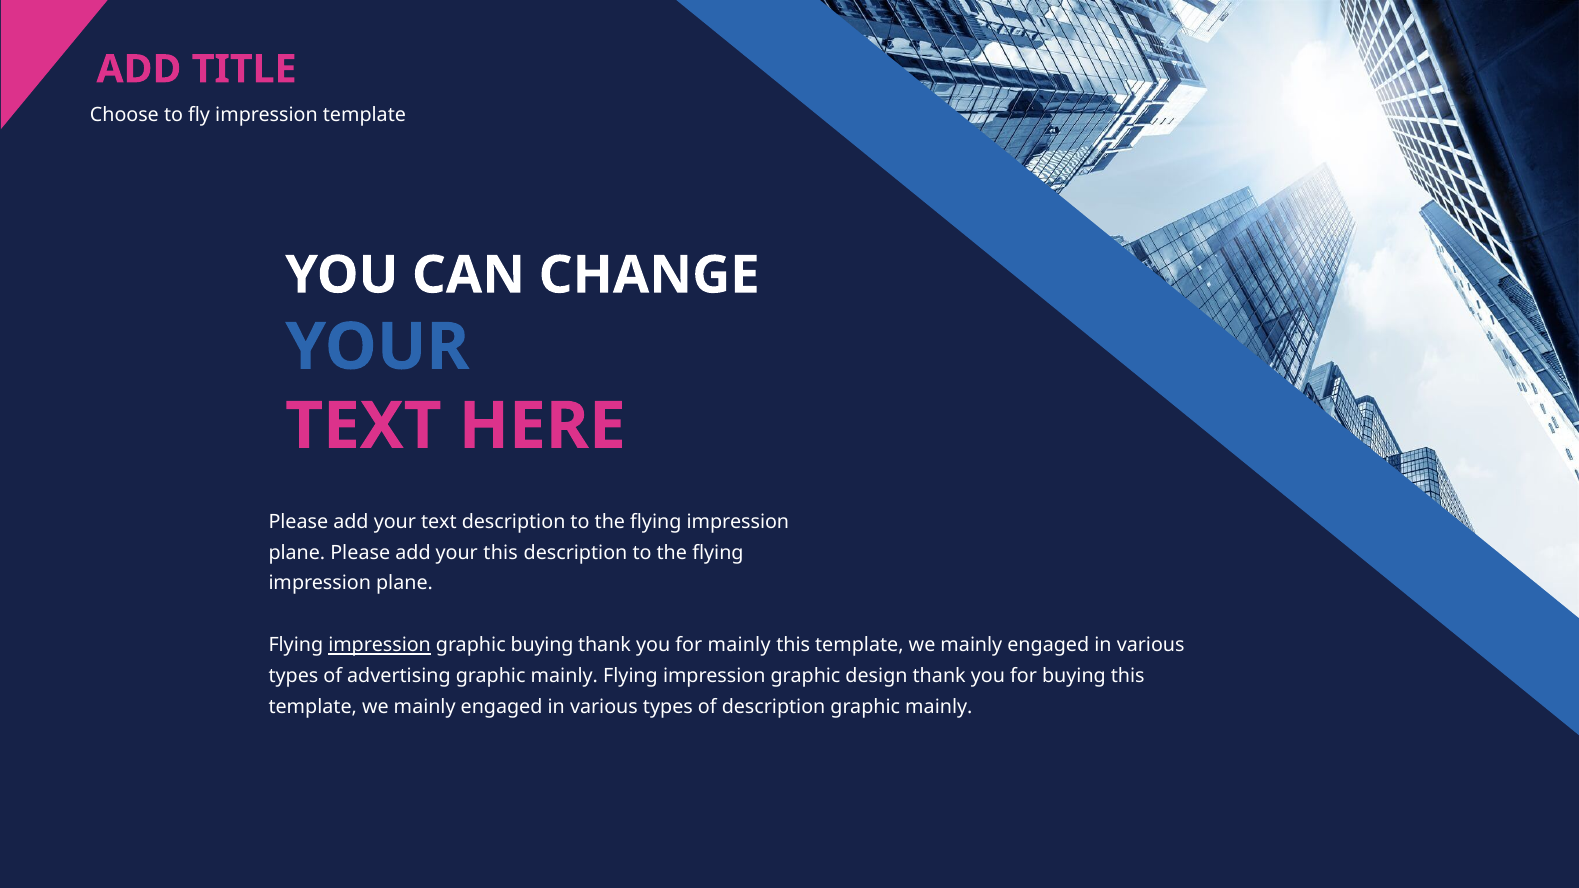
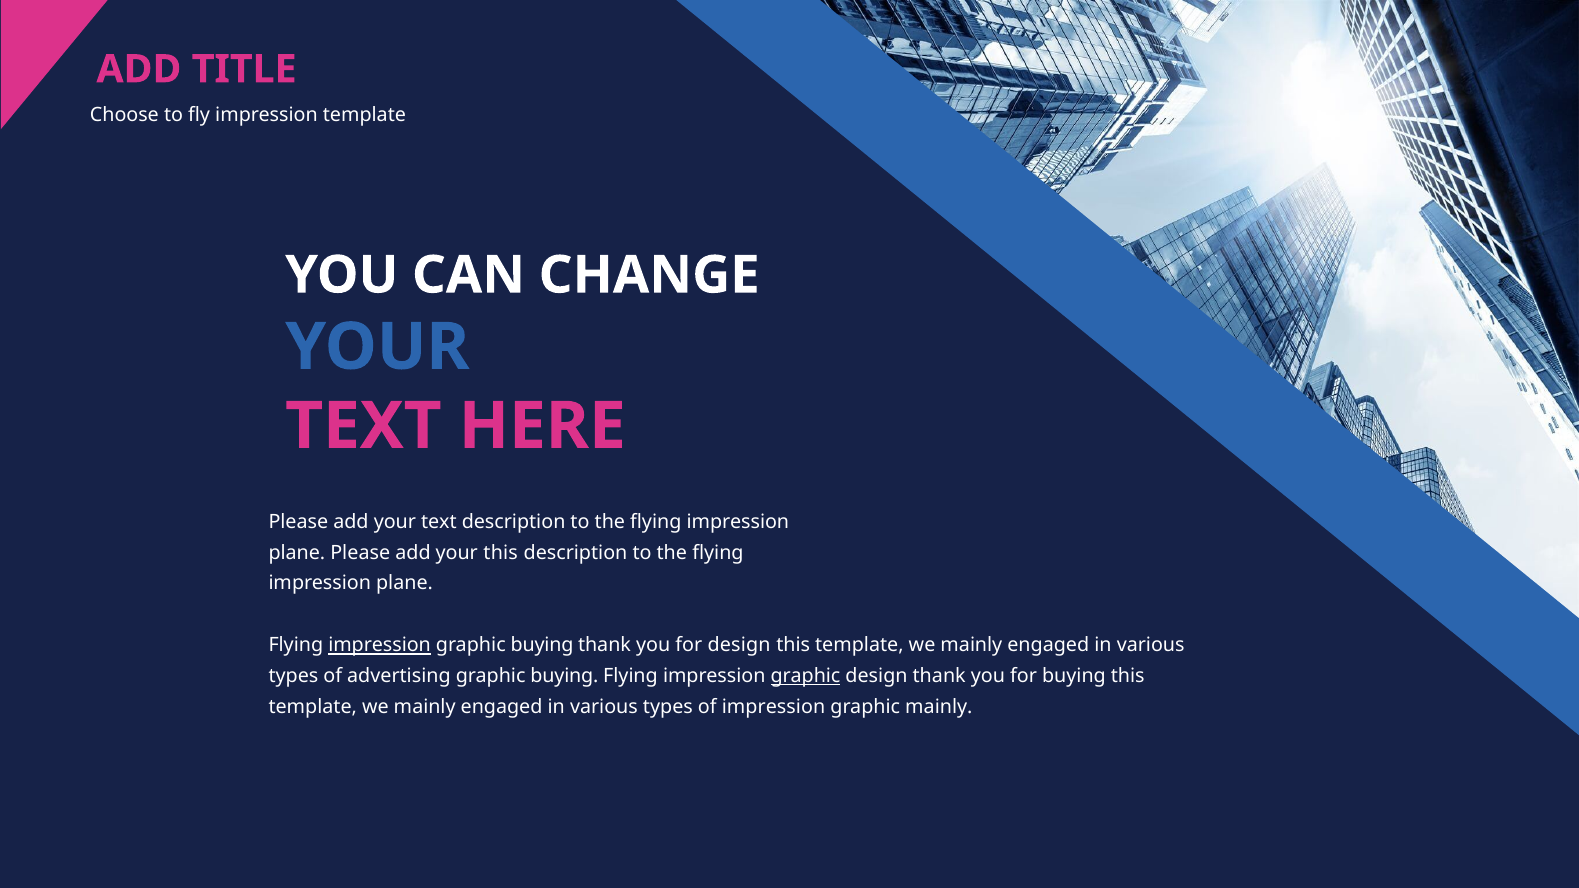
for mainly: mainly -> design
advertising graphic mainly: mainly -> buying
graphic at (806, 676) underline: none -> present
of description: description -> impression
